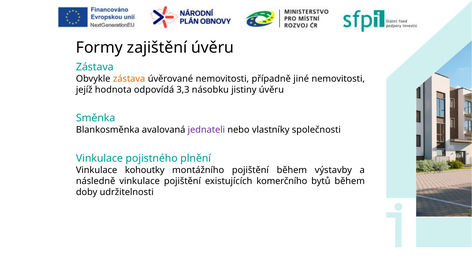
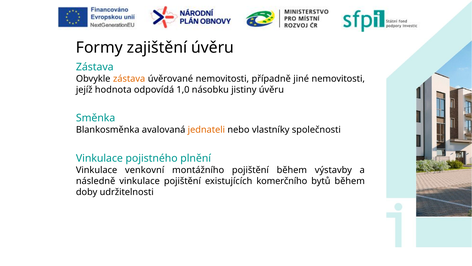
3,3: 3,3 -> 1,0
jednateli colour: purple -> orange
kohoutky: kohoutky -> venkovní
